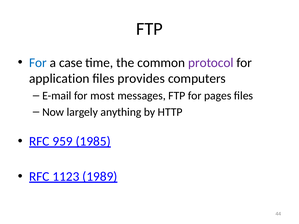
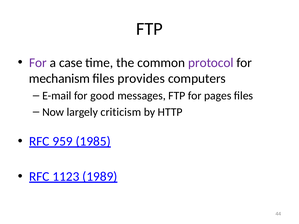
For at (38, 63) colour: blue -> purple
application: application -> mechanism
most: most -> good
anything: anything -> criticism
